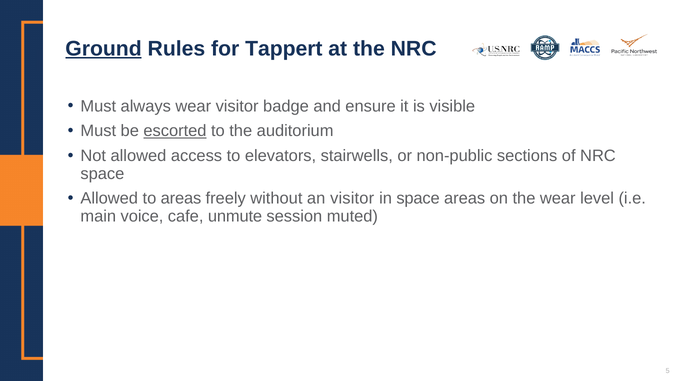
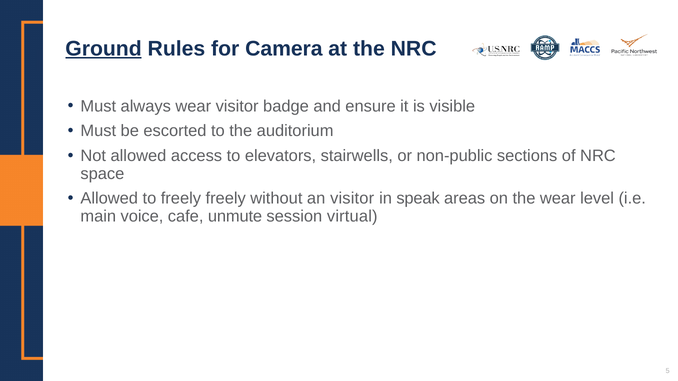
Tappert: Tappert -> Camera
escorted underline: present -> none
to areas: areas -> freely
in space: space -> speak
muted: muted -> virtual
